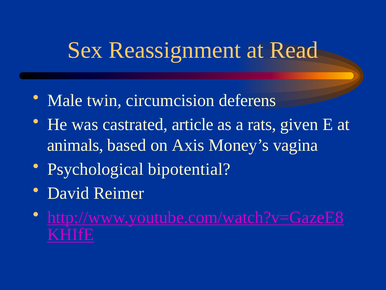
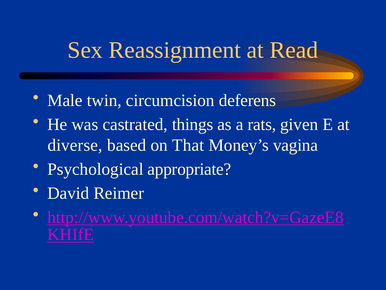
article: article -> things
animals: animals -> diverse
Axis: Axis -> That
bipotential: bipotential -> appropriate
